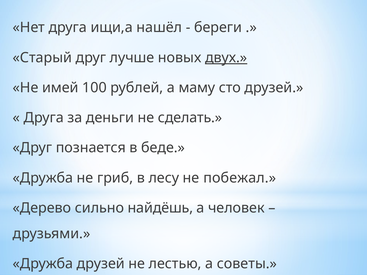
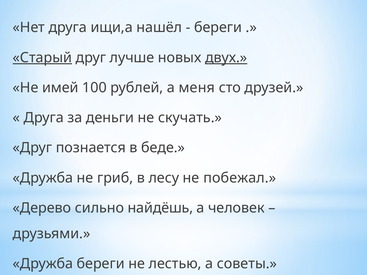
Старый underline: none -> present
маму: маму -> меня
сделать: сделать -> скучать
Дружба друзей: друзей -> береги
